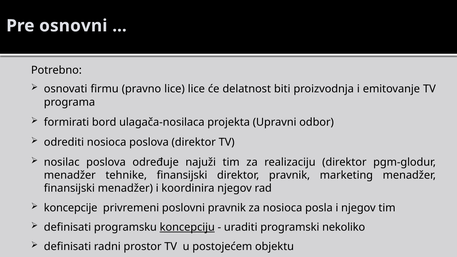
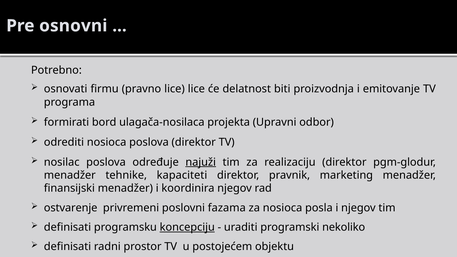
najuži underline: none -> present
tehnike finansijski: finansijski -> kapaciteti
koncepcije: koncepcije -> ostvarenje
poslovni pravnik: pravnik -> fazama
